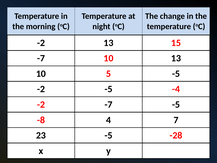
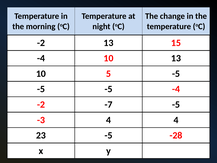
-7 at (41, 58): -7 -> -4
-2 at (41, 89): -2 -> -5
-8: -8 -> -3
4 7: 7 -> 4
